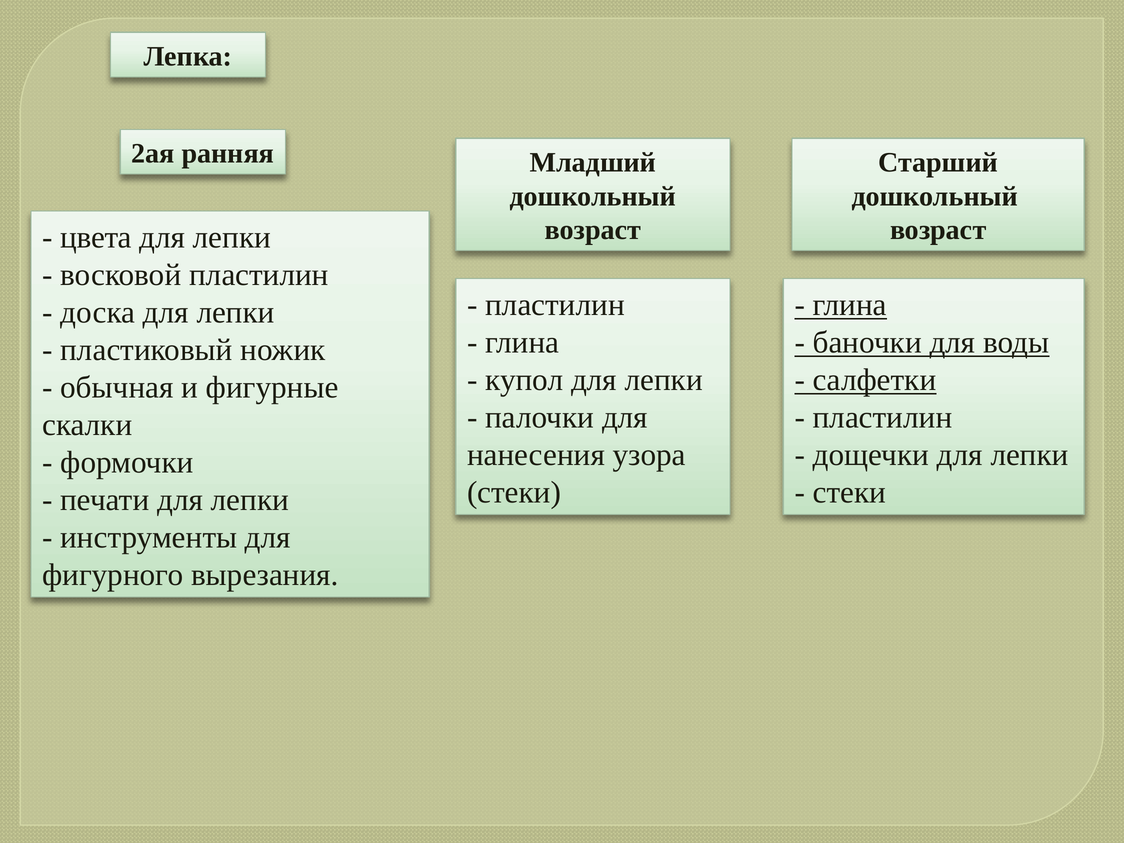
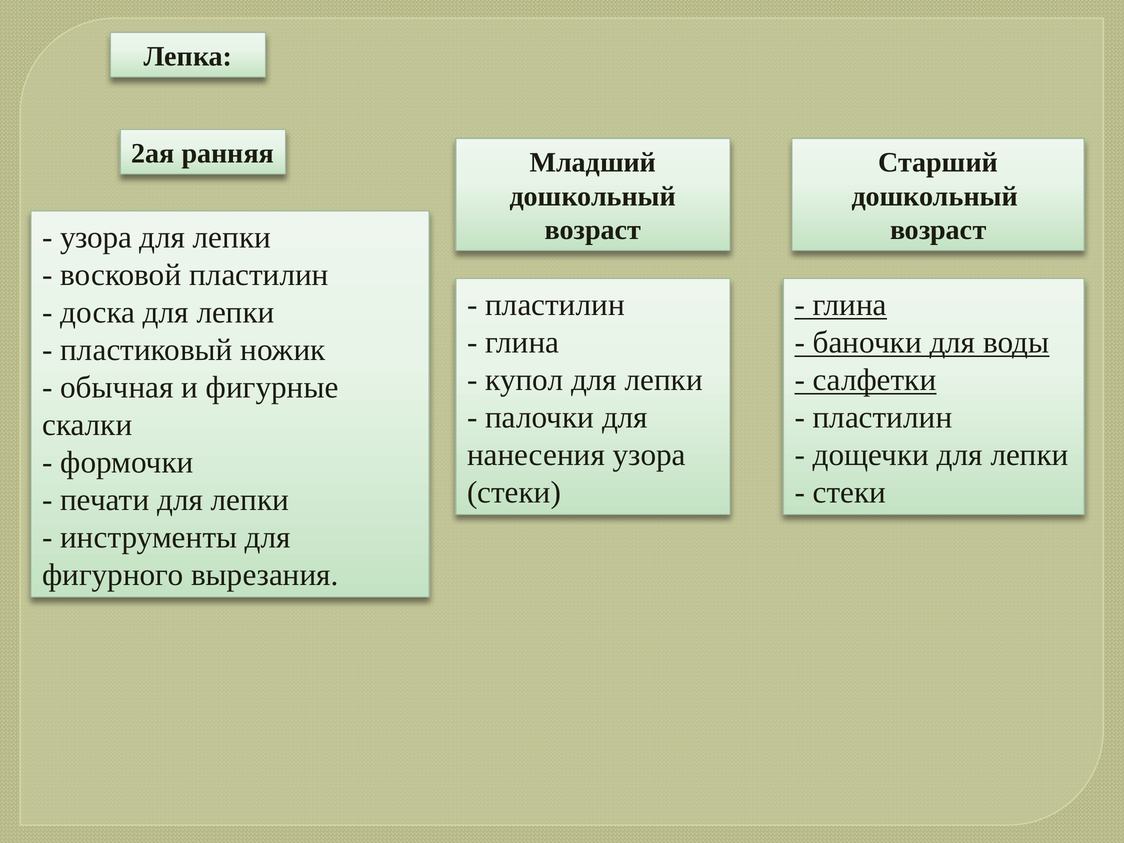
цвета at (96, 237): цвета -> узора
